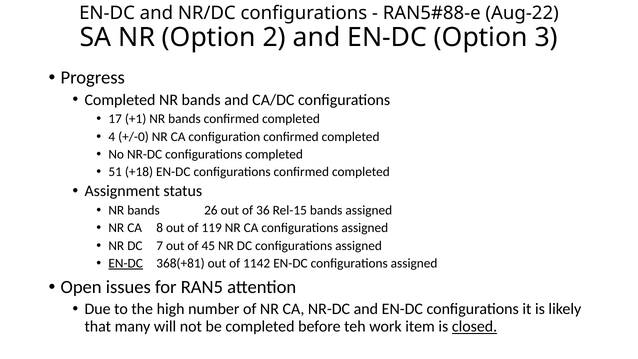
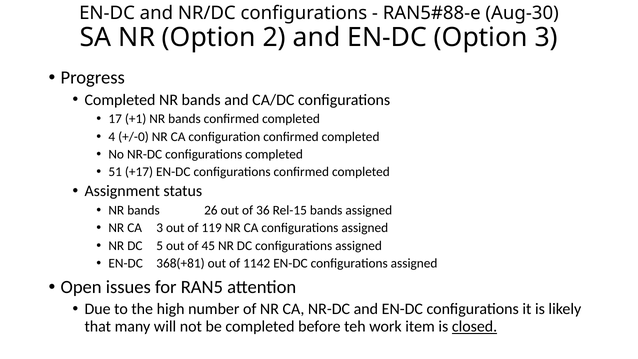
Aug-22: Aug-22 -> Aug-30
+18: +18 -> +17
CA 8: 8 -> 3
7: 7 -> 5
EN-DC at (126, 263) underline: present -> none
